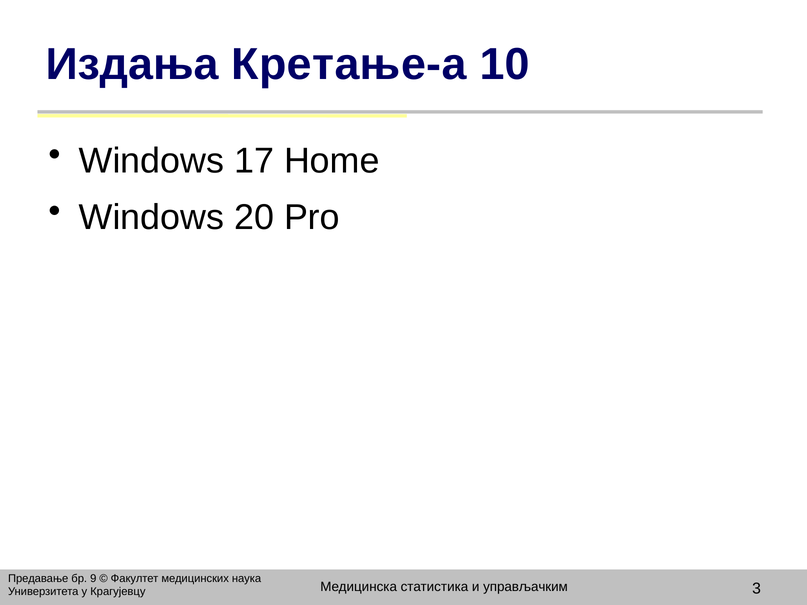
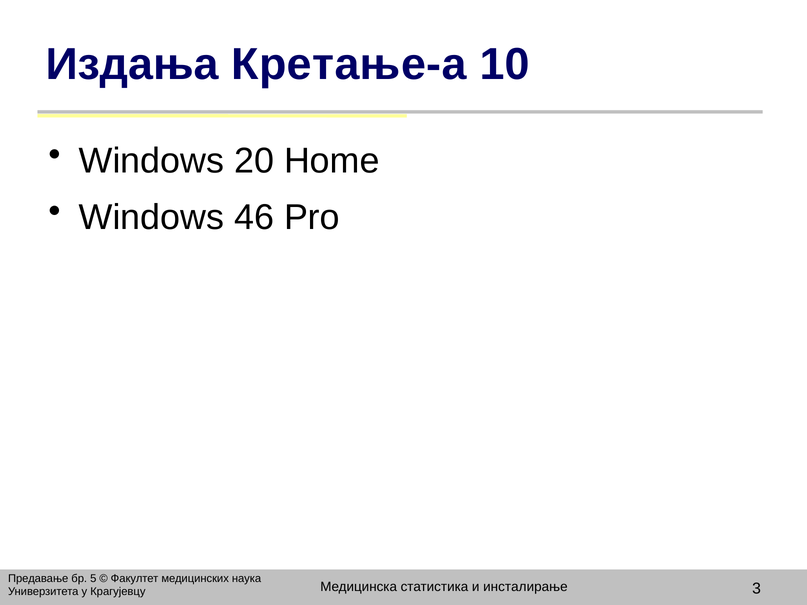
17: 17 -> 20
20: 20 -> 46
9: 9 -> 5
управљачким: управљачким -> инсталирање
